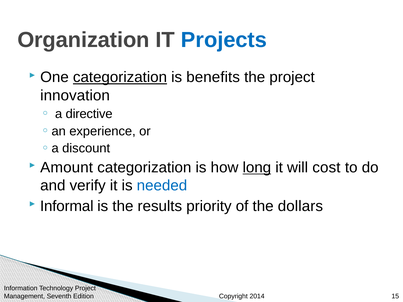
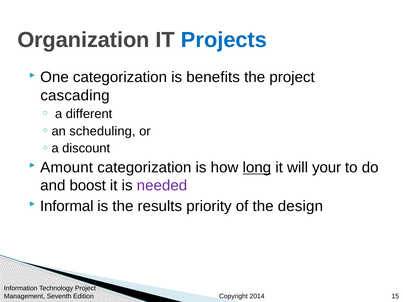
categorization at (120, 77) underline: present -> none
innovation: innovation -> cascading
directive: directive -> different
experience: experience -> scheduling
cost: cost -> your
verify: verify -> boost
needed colour: blue -> purple
dollars: dollars -> design
